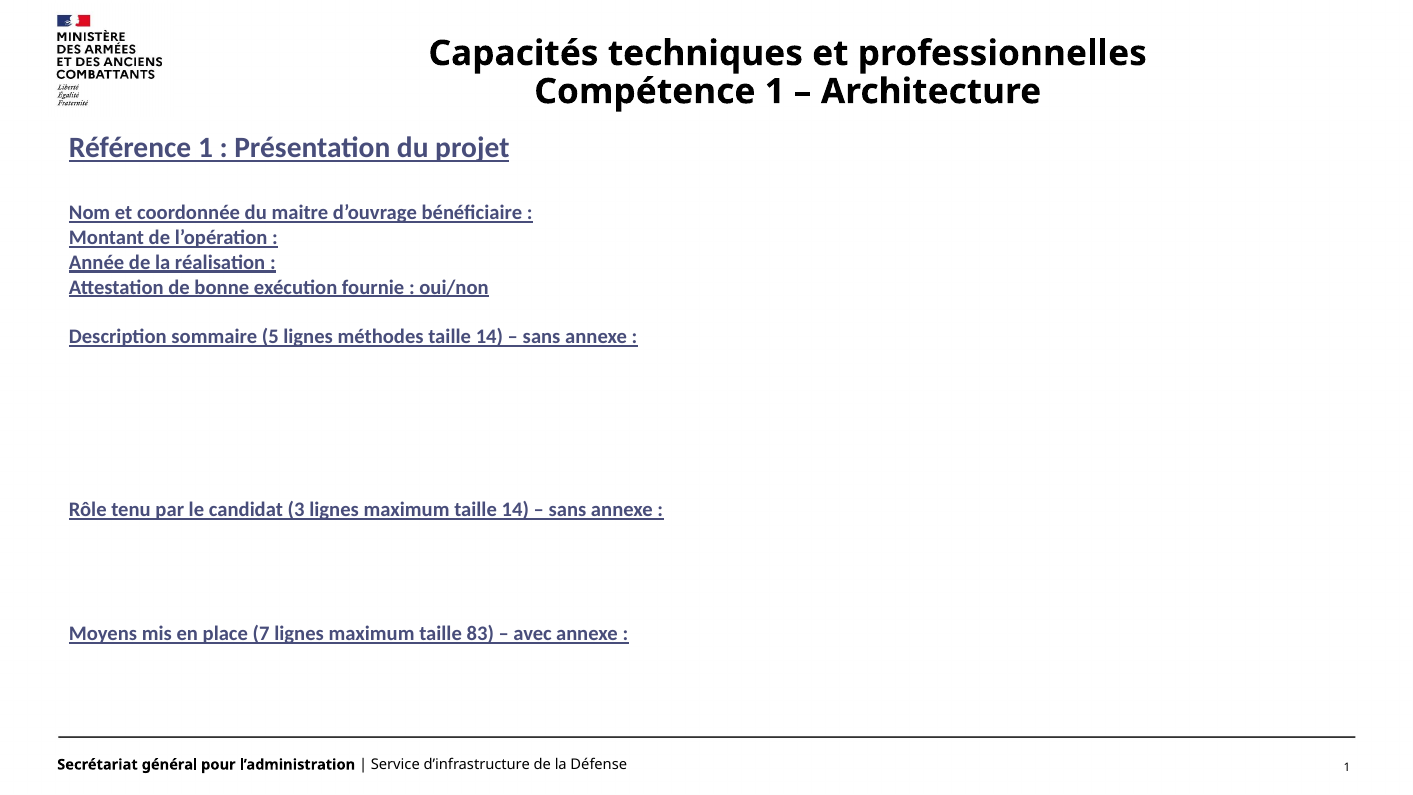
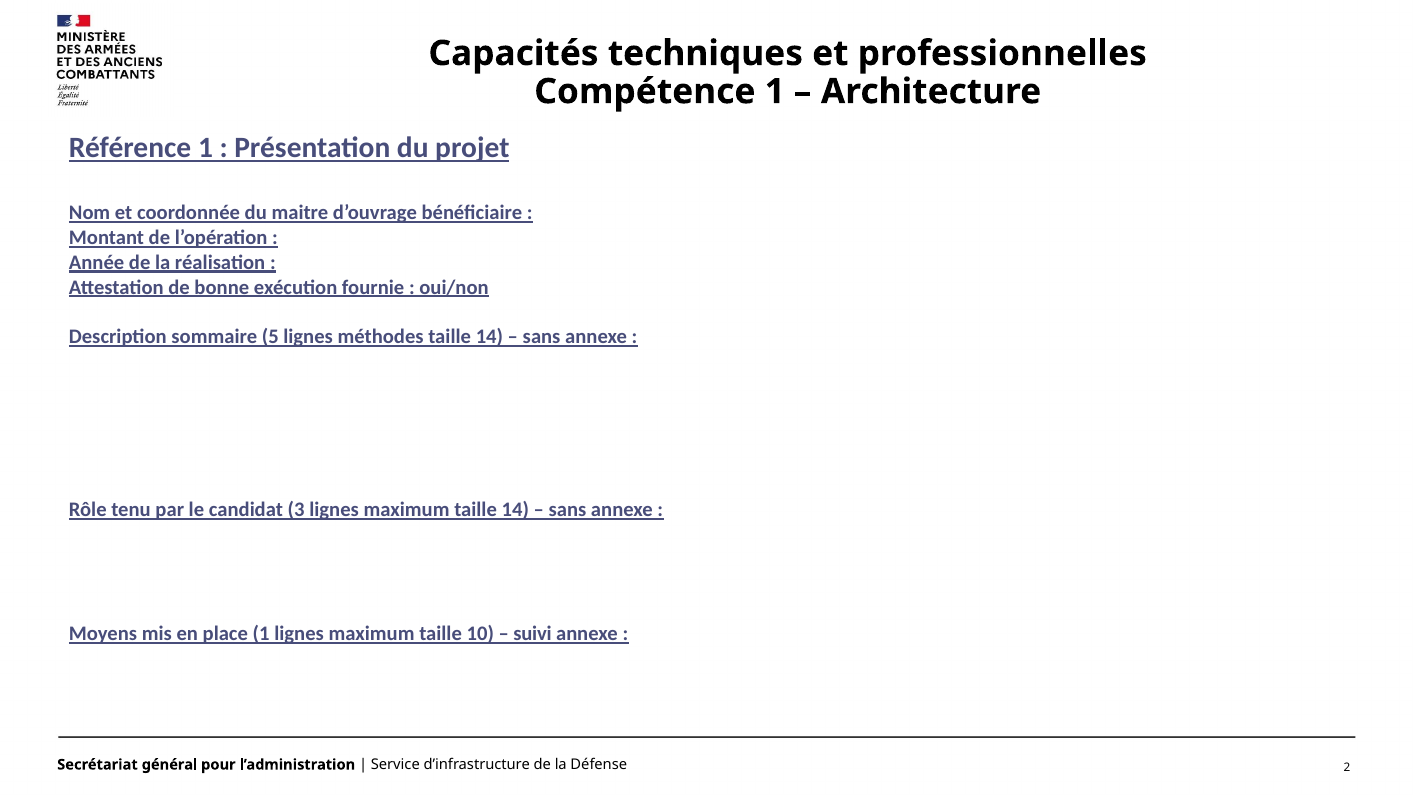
place 7: 7 -> 1
83: 83 -> 10
avec: avec -> suivi
1 at (1347, 767): 1 -> 2
